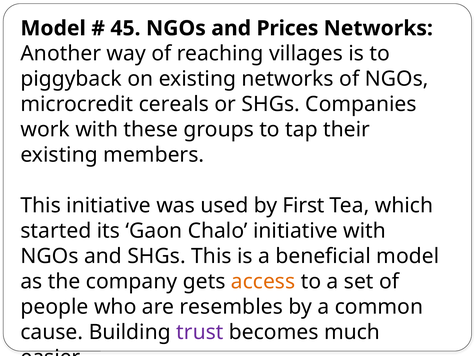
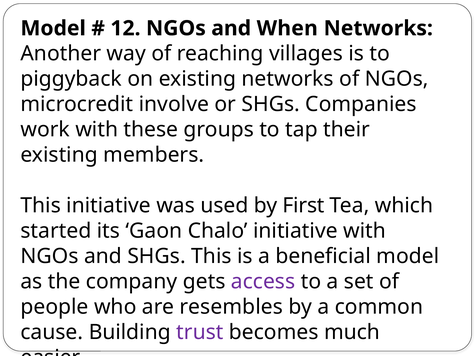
45: 45 -> 12
Prices: Prices -> When
cereals: cereals -> involve
access colour: orange -> purple
